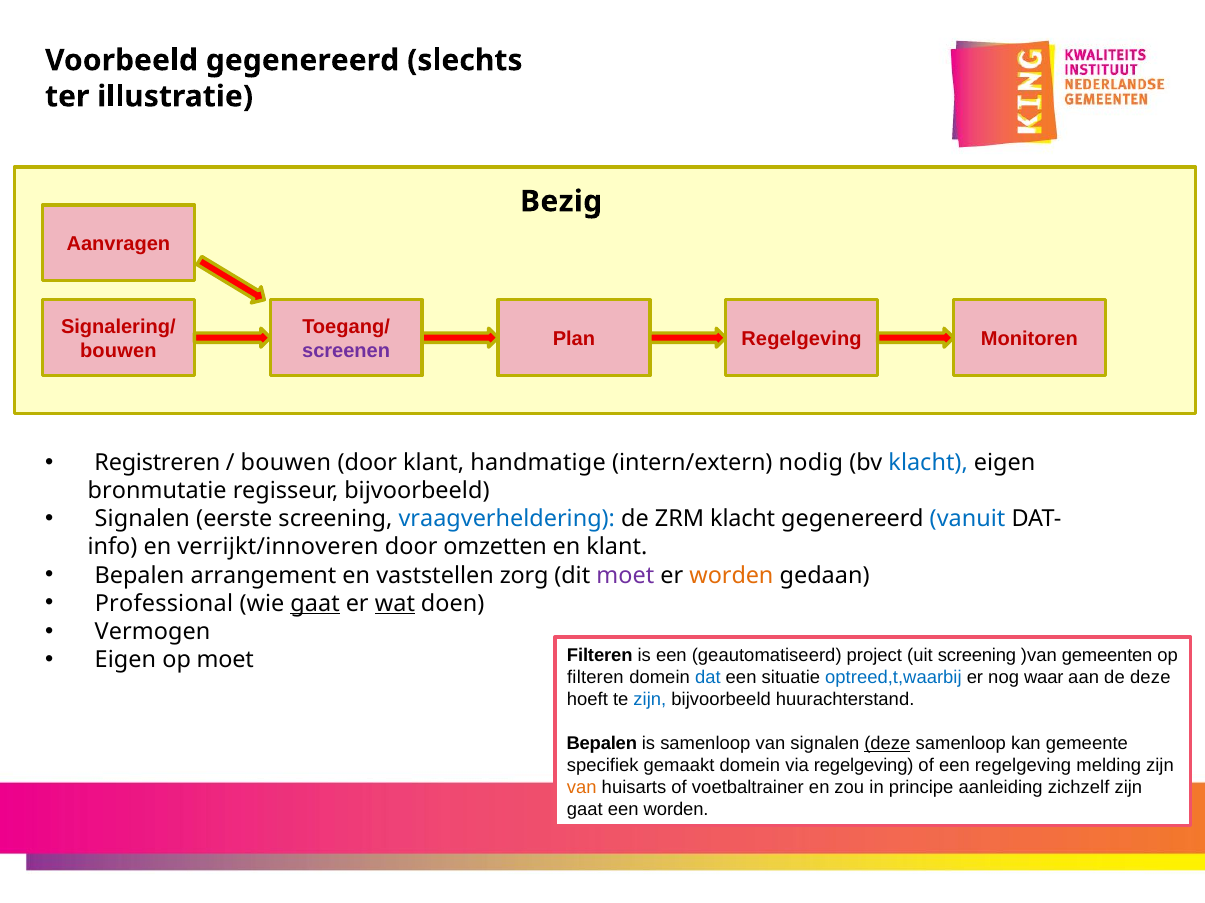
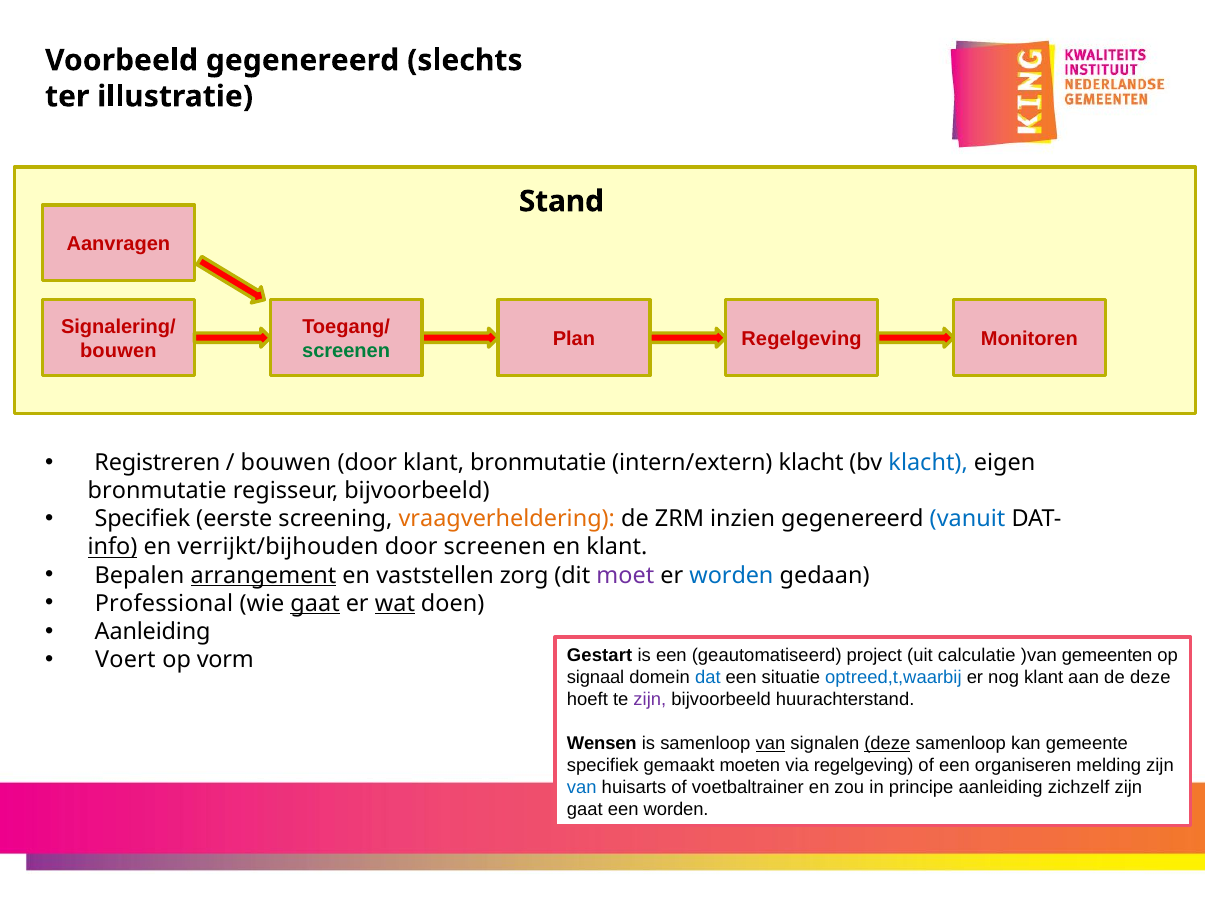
Bezig: Bezig -> Stand
screenen at (346, 351) colour: purple -> green
klant handmatige: handmatige -> bronmutatie
intern/extern nodig: nodig -> klacht
Signalen at (142, 520): Signalen -> Specifiek
vraagverheldering colour: blue -> orange
ZRM klacht: klacht -> inzien
info underline: none -> present
verrijkt/innoveren: verrijkt/innoveren -> verrijkt/bijhouden
door omzetten: omzetten -> screenen
arrangement underline: none -> present
worden at (731, 576) colour: orange -> blue
Vermogen at (153, 632): Vermogen -> Aanleiding
Filteren at (600, 656): Filteren -> Gestart
uit screening: screening -> calculatie
Eigen at (125, 660): Eigen -> Voert
op moet: moet -> vorm
filteren at (595, 678): filteren -> signaal
nog waar: waar -> klant
zijn at (650, 700) colour: blue -> purple
Bepalen at (602, 744): Bepalen -> Wensen
van at (770, 744) underline: none -> present
gemaakt domein: domein -> moeten
een regelgeving: regelgeving -> organiseren
van at (582, 788) colour: orange -> blue
